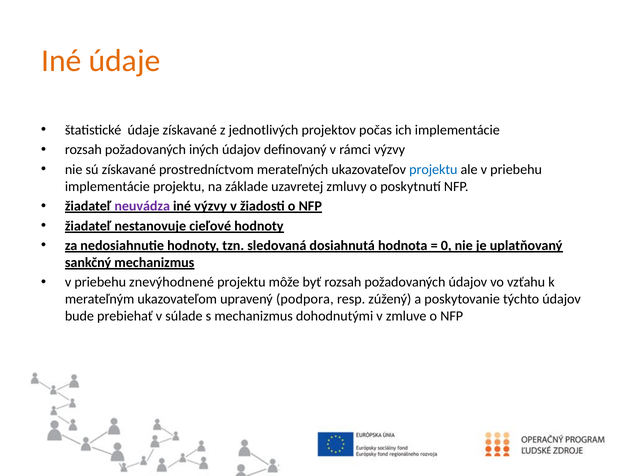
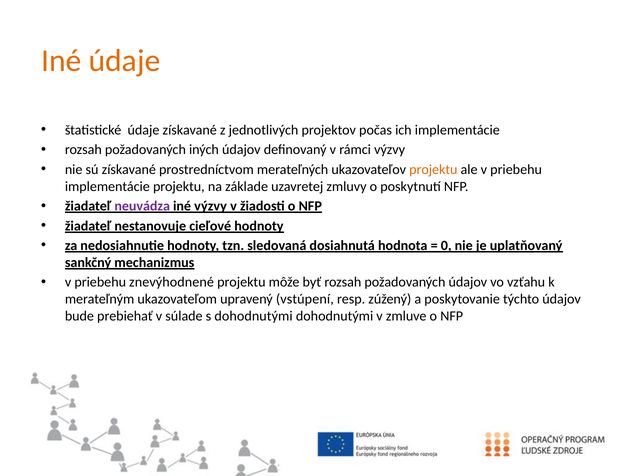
projektu at (433, 170) colour: blue -> orange
podpora: podpora -> vstúpení
s mechanizmus: mechanizmus -> dohodnutými
